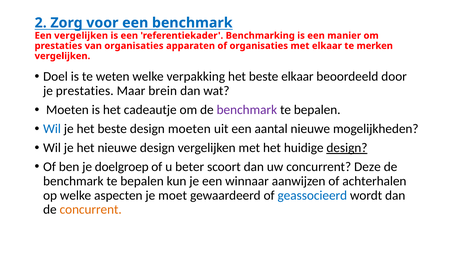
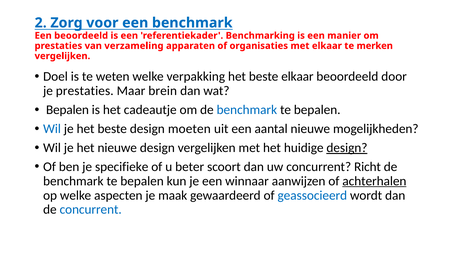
Een vergelijken: vergelijken -> beoordeeld
van organisaties: organisaties -> verzameling
Moeten at (67, 110): Moeten -> Bepalen
benchmark at (247, 110) colour: purple -> blue
doelgroep: doelgroep -> specifieke
Deze: Deze -> Richt
achterhalen underline: none -> present
moet: moet -> maak
concurrent at (91, 210) colour: orange -> blue
